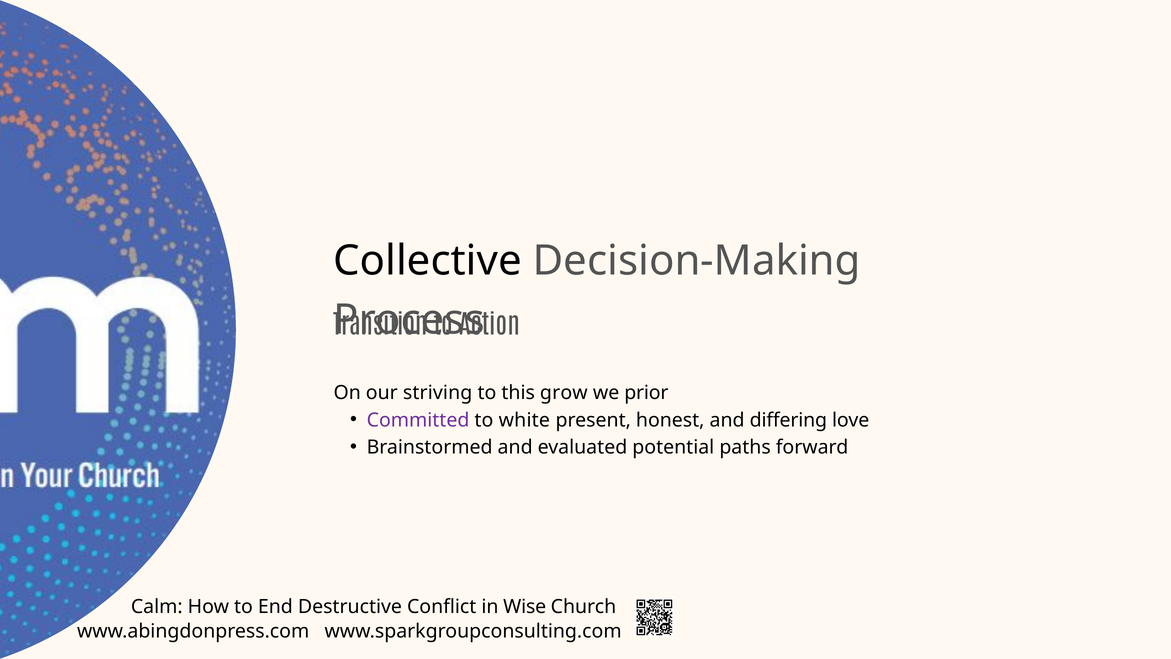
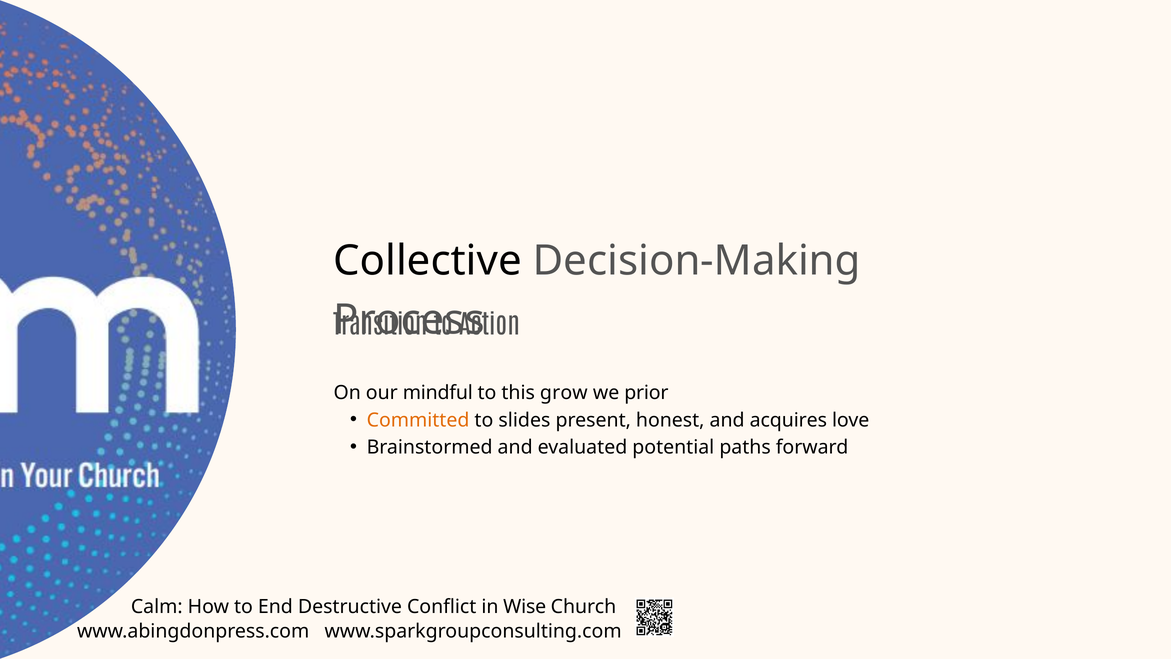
striving: striving -> mindful
Committed colour: purple -> orange
white: white -> slides
differing: differing -> acquires
